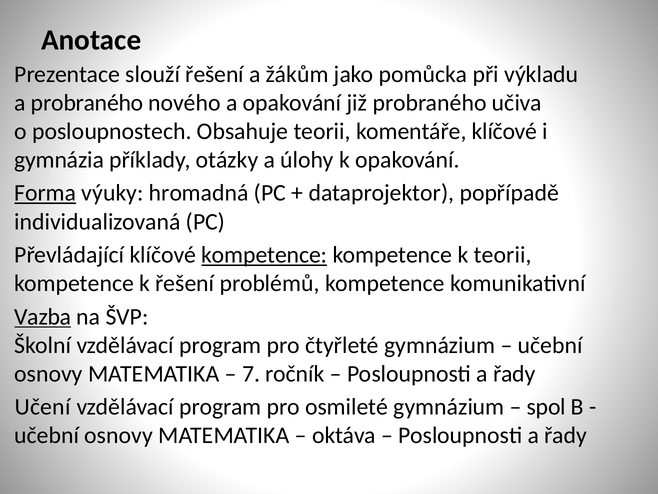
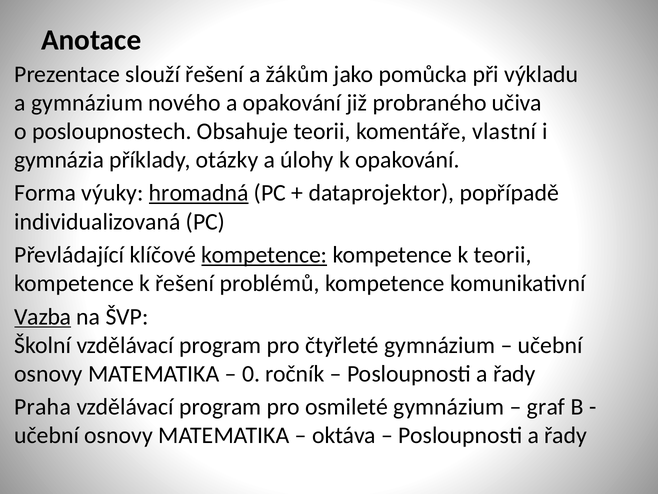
a probraného: probraného -> gymnázium
komentáře klíčové: klíčové -> vlastní
Forma underline: present -> none
hromadná underline: none -> present
7: 7 -> 0
Učení: Učení -> Praha
spol: spol -> graf
